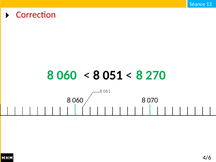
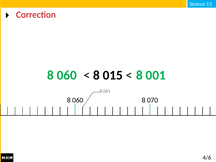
051: 051 -> 015
270: 270 -> 001
